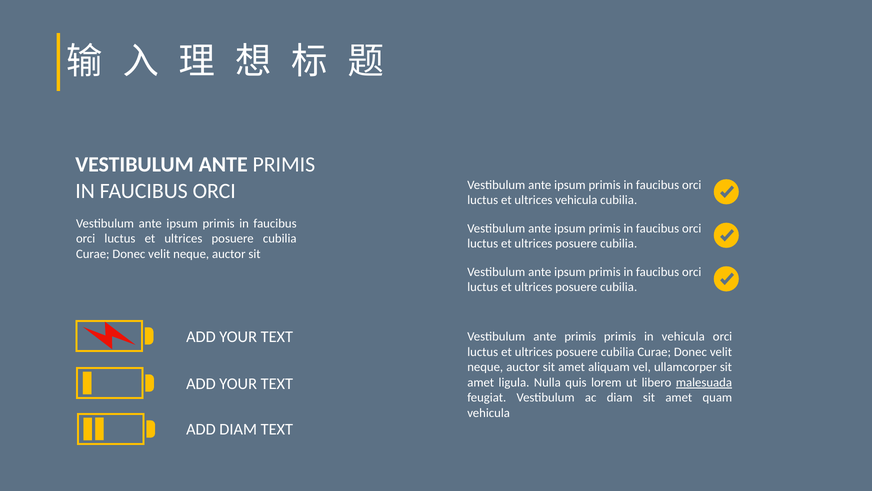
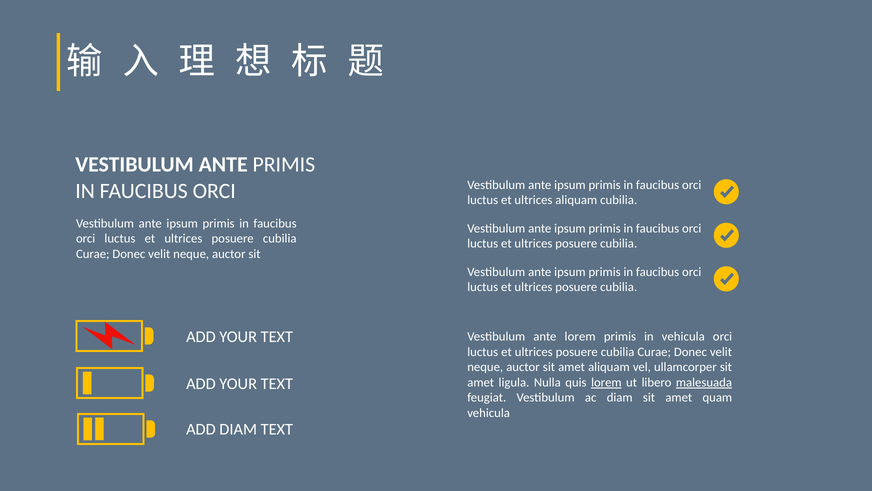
ultrices vehicula: vehicula -> aliquam
primis at (580, 336): primis -> lorem
lorem at (606, 382) underline: none -> present
